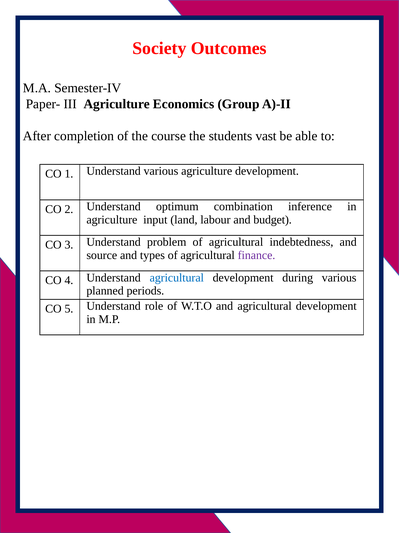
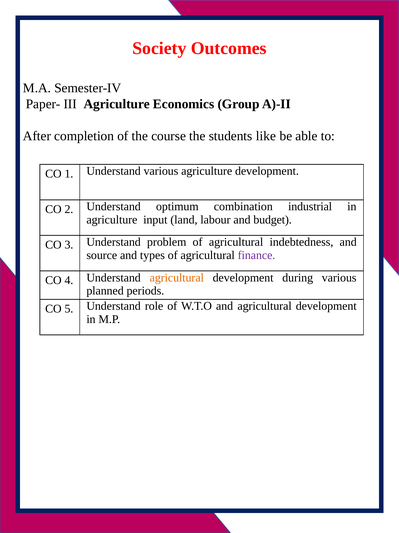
vast: vast -> like
inference: inference -> industrial
agricultural at (177, 277) colour: blue -> orange
